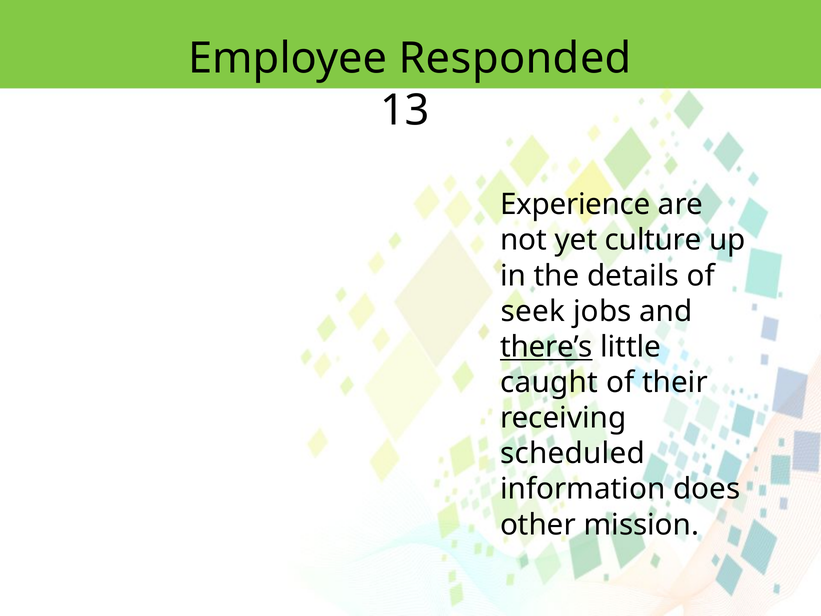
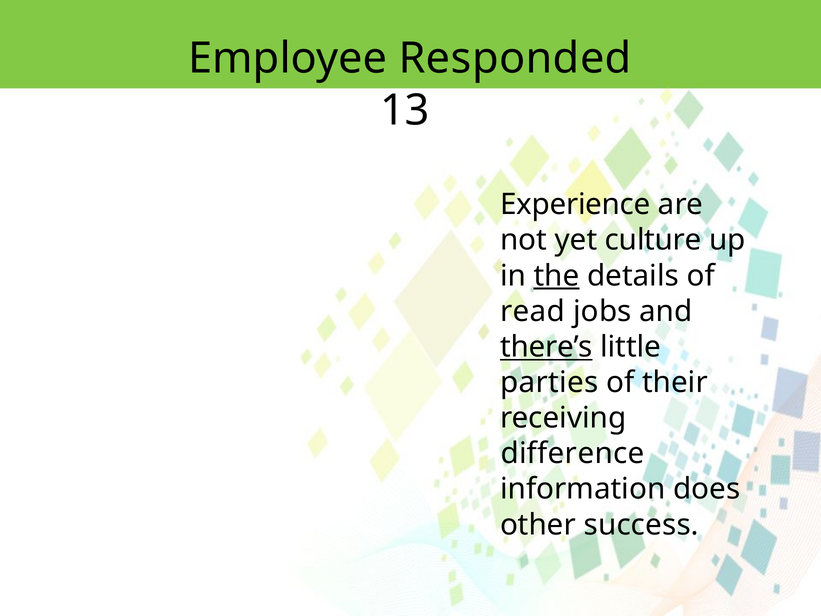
the underline: none -> present
seek: seek -> read
caught: caught -> parties
scheduled: scheduled -> difference
mission: mission -> success
